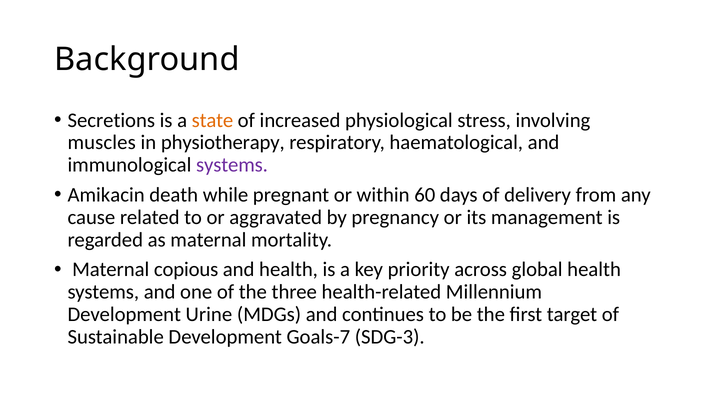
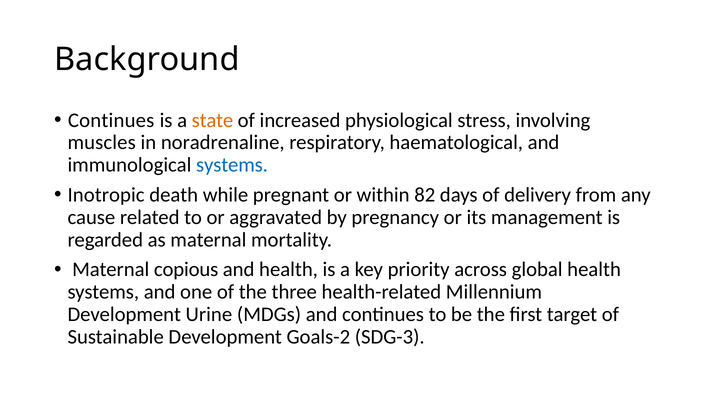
Secretions at (111, 120): Secretions -> Continues
physiotherapy: physiotherapy -> noradrenaline
systems at (232, 165) colour: purple -> blue
Amikacin: Amikacin -> Inotropic
60: 60 -> 82
Goals-7: Goals-7 -> Goals-2
